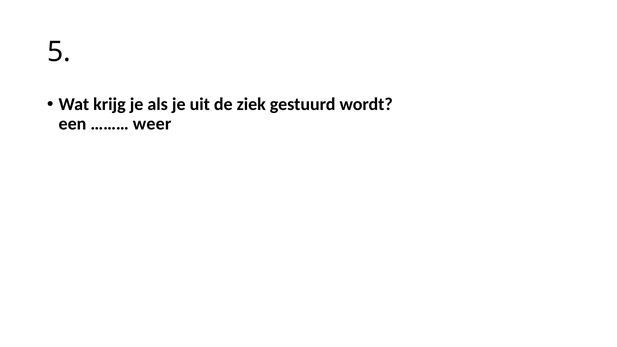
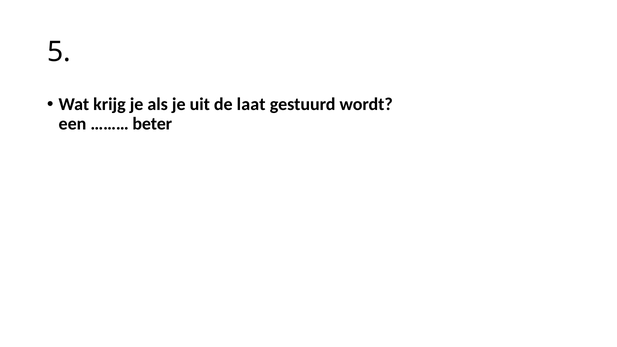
ziek: ziek -> laat
weer: weer -> beter
